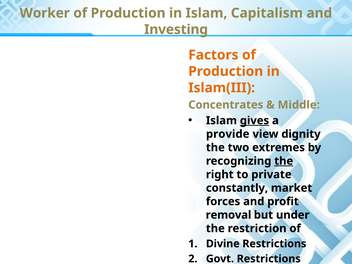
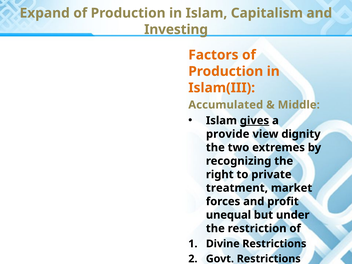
Worker: Worker -> Expand
Concentrates: Concentrates -> Accumulated
the at (284, 161) underline: present -> none
constantly: constantly -> treatment
removal: removal -> unequal
